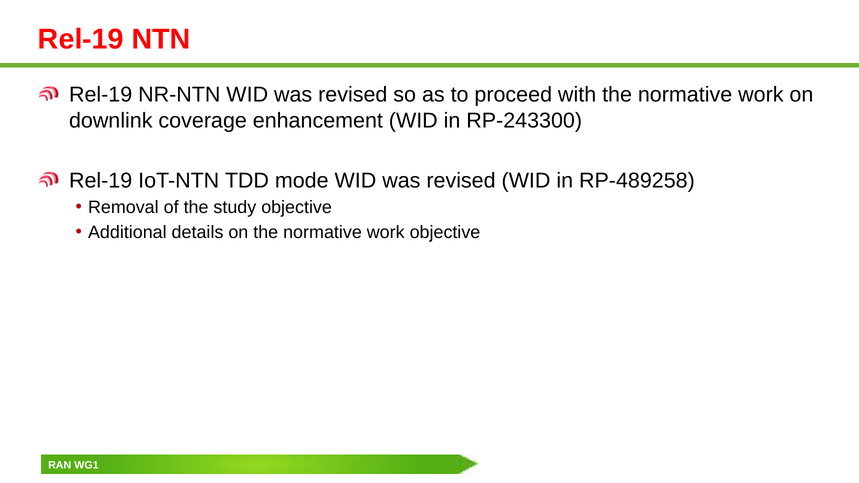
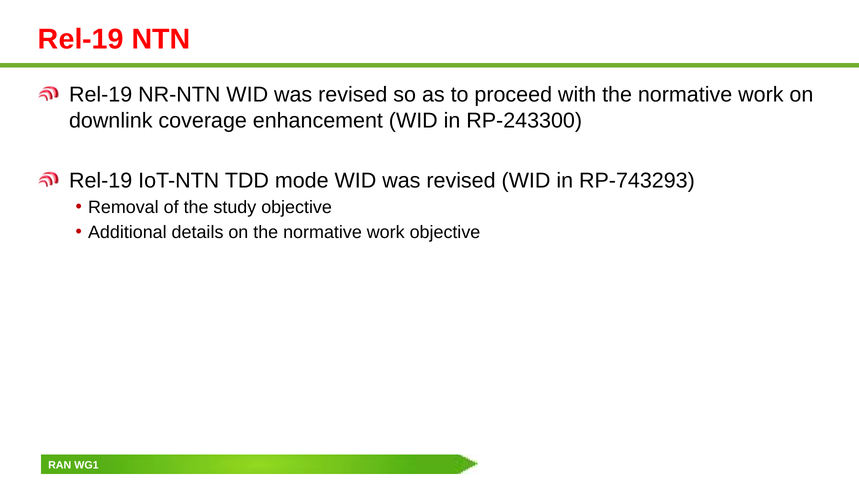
RP-489258: RP-489258 -> RP-743293
